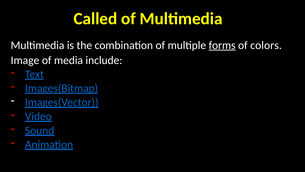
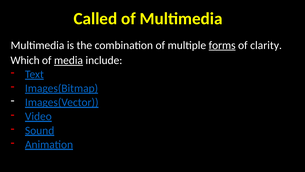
colors: colors -> clarity
Image: Image -> Which
media underline: none -> present
